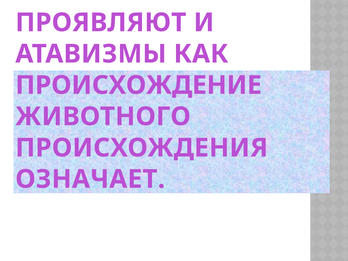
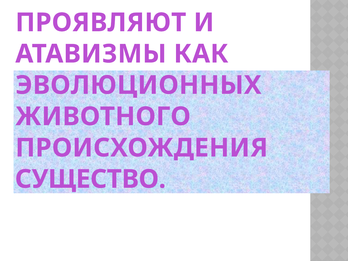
ПРОИСХОЖДЕНИЕ: ПРОИСХОЖДЕНИЕ -> ЭВОЛЮЦИОННЫХ
ОЗНАЧАЕТ: ОЗНАЧАЕТ -> СУЩЕСТВО
